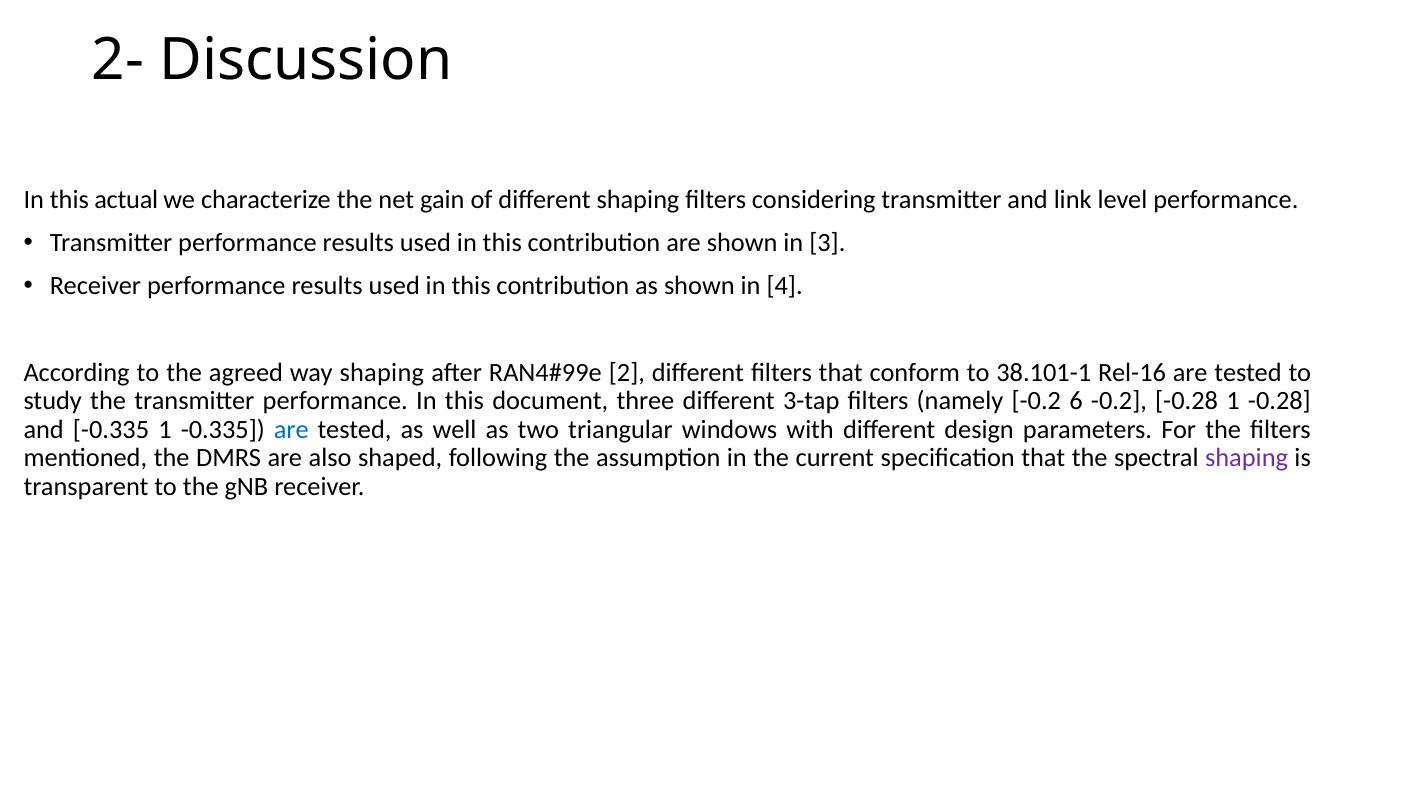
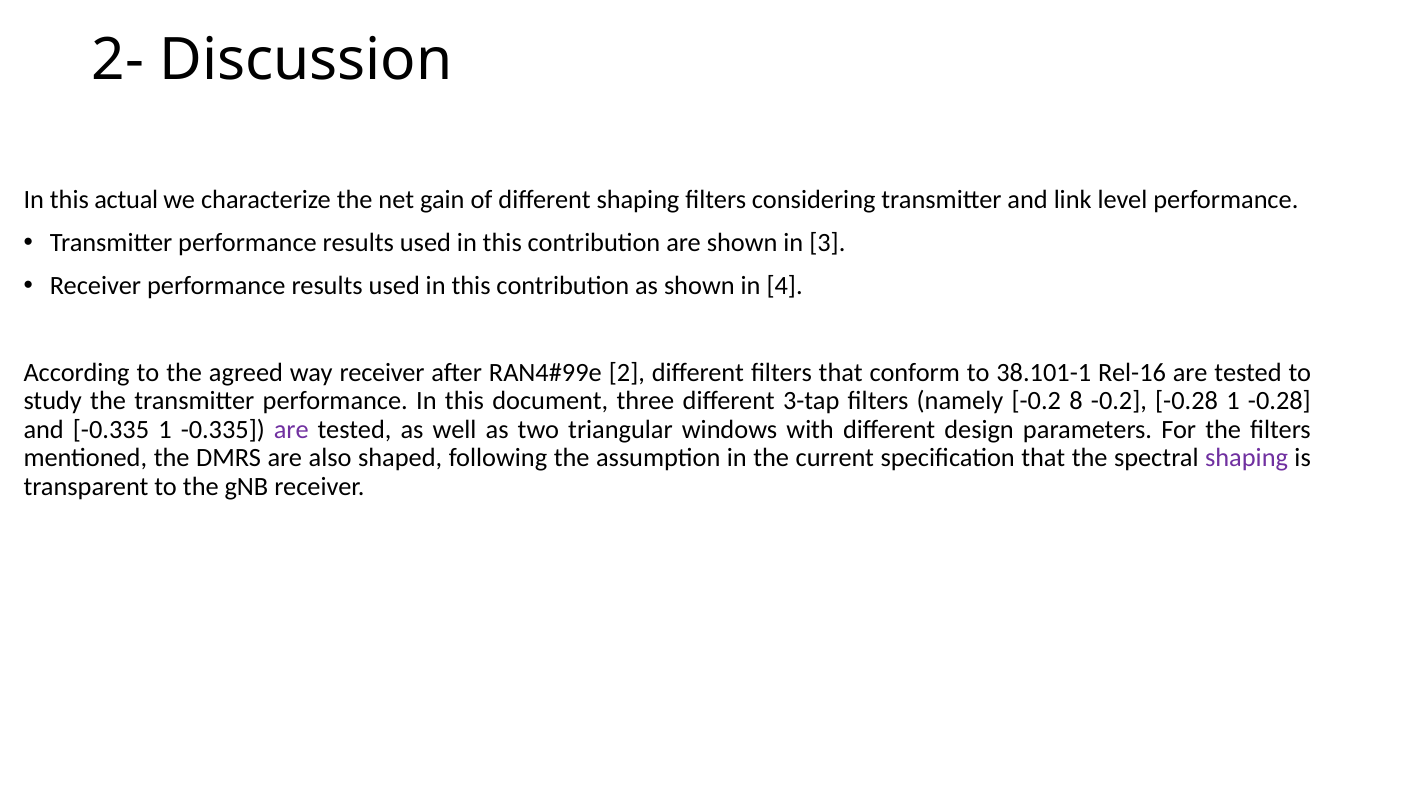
way shaping: shaping -> receiver
6: 6 -> 8
are at (291, 430) colour: blue -> purple
